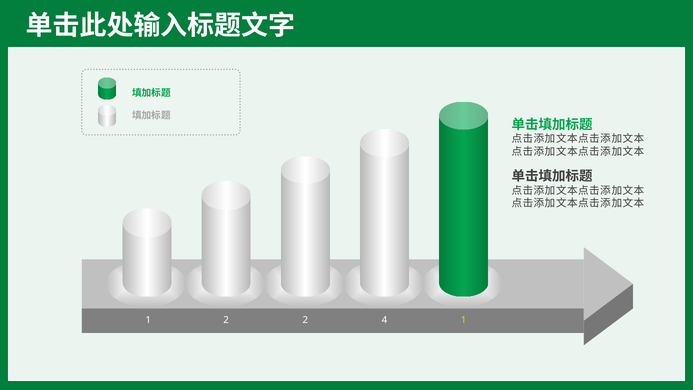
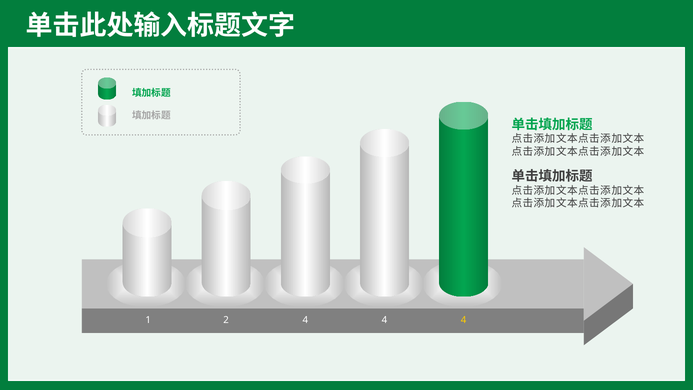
2 2: 2 -> 4
1 at (464, 320): 1 -> 4
